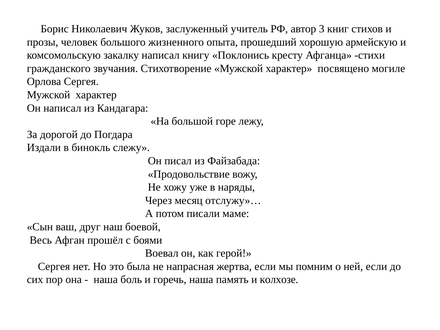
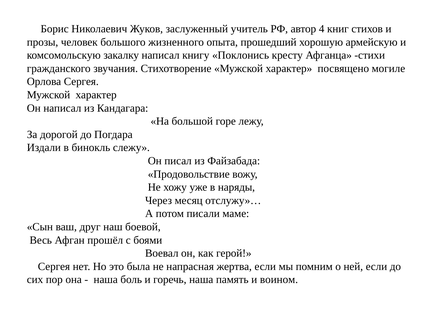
3: 3 -> 4
колхозе: колхозе -> воином
